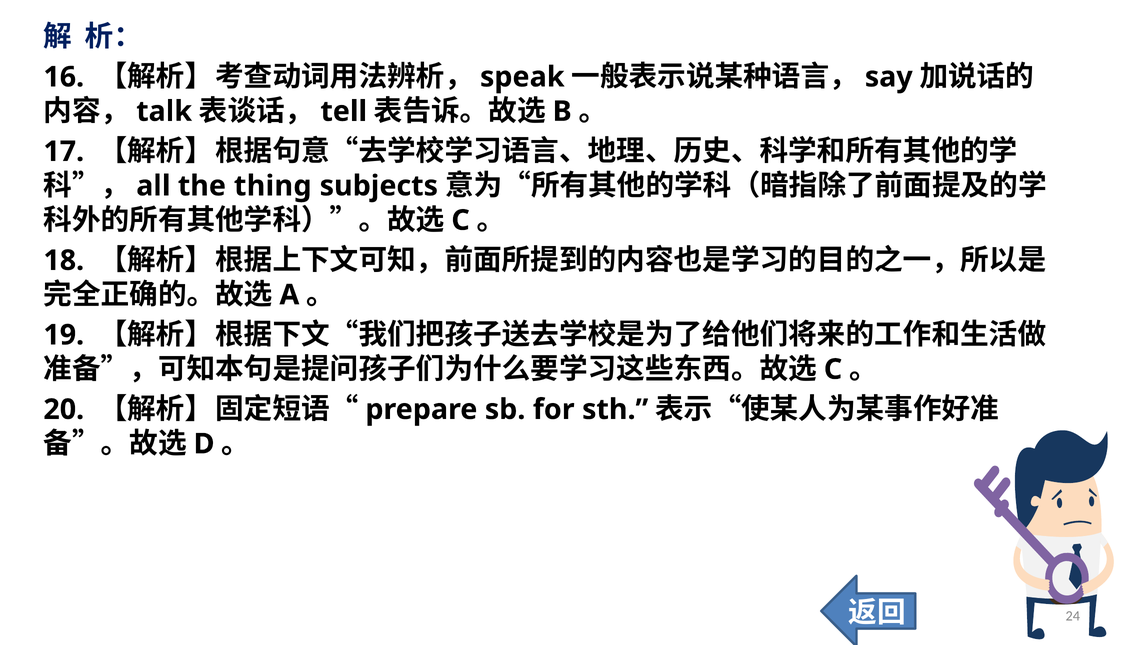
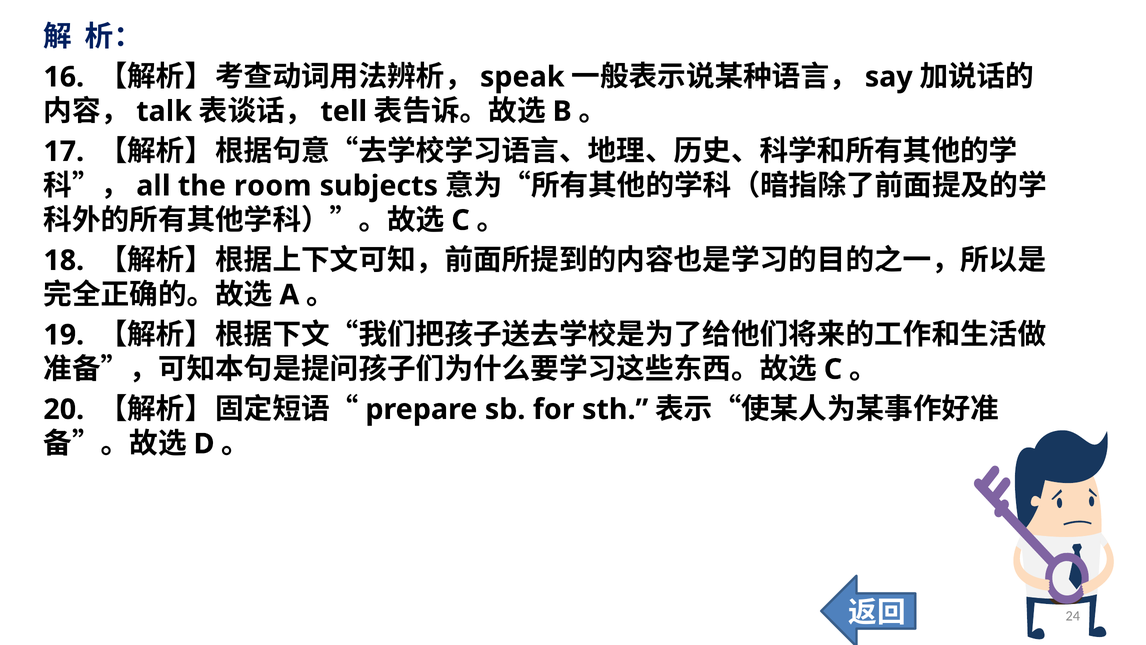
thing: thing -> room
